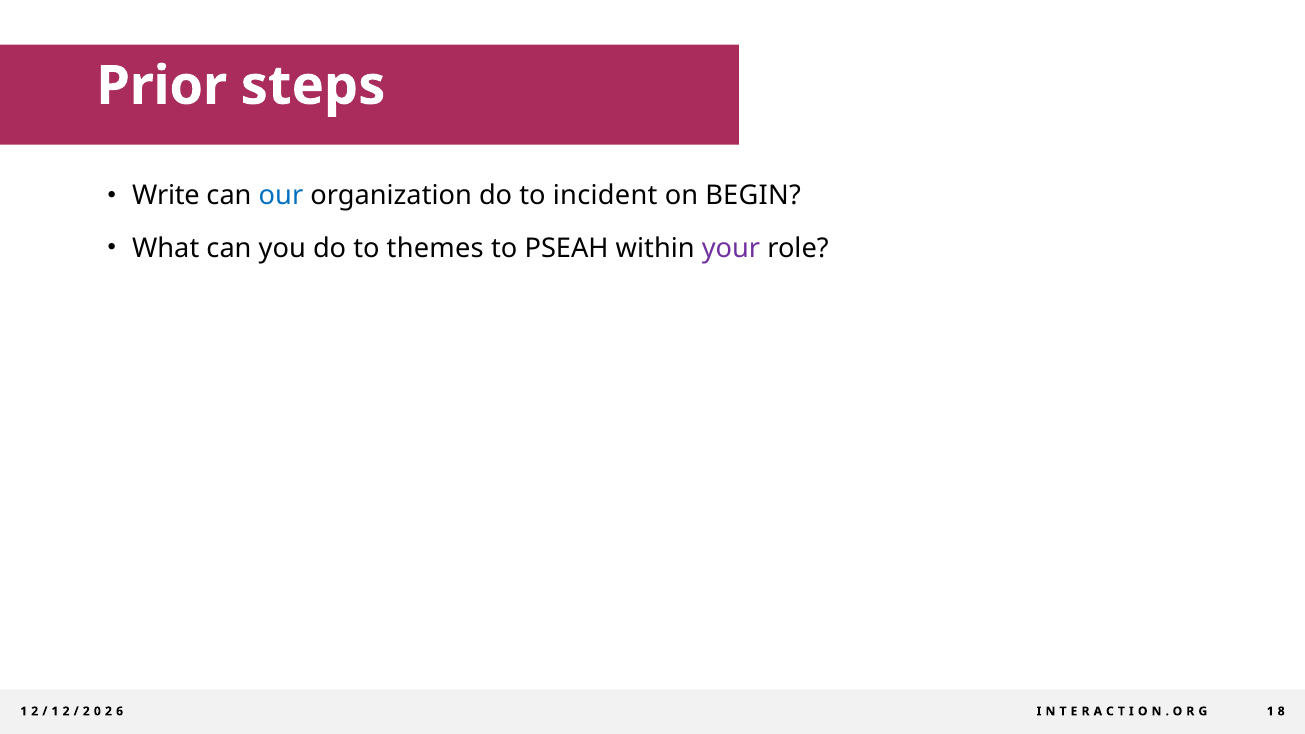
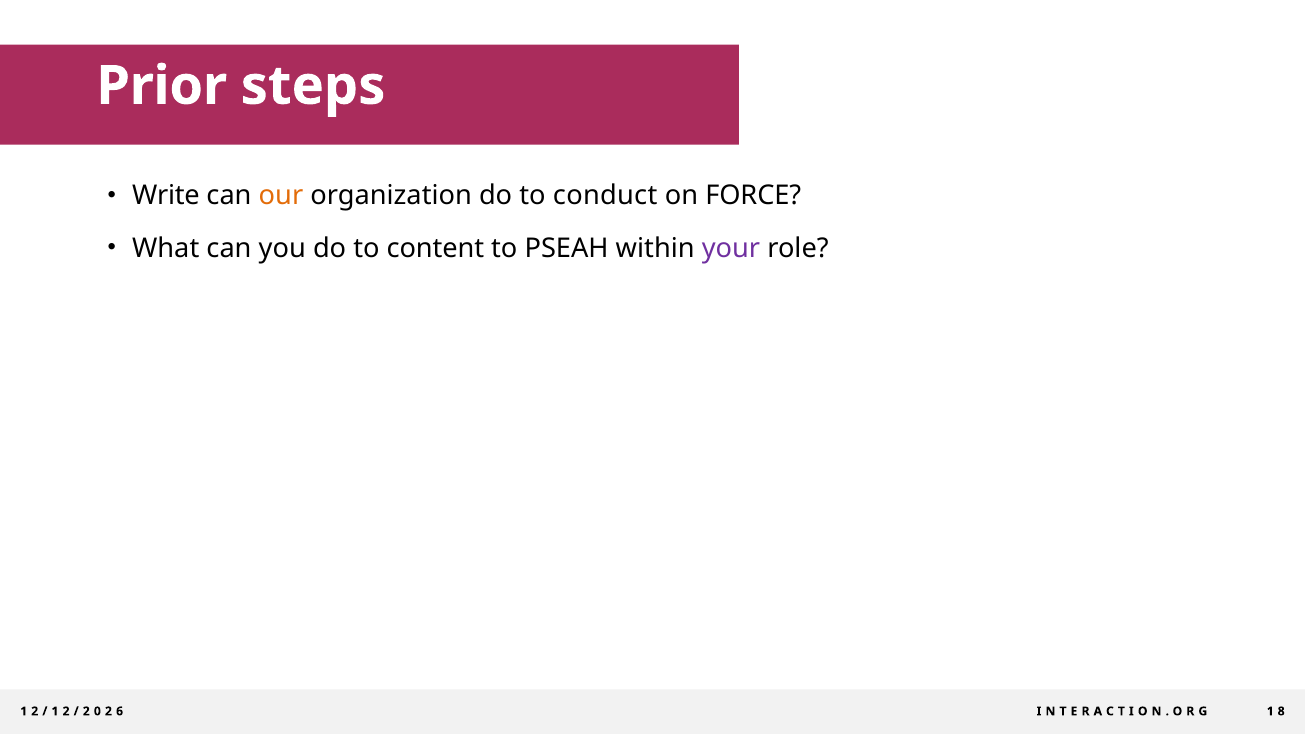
our colour: blue -> orange
incident: incident -> conduct
BEGIN: BEGIN -> FORCE
themes: themes -> content
